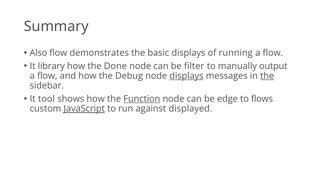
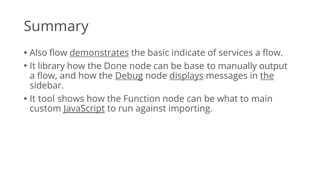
demonstrates underline: none -> present
basic displays: displays -> indicate
running: running -> services
filter: filter -> base
Debug underline: none -> present
Function underline: present -> none
edge: edge -> what
flows: flows -> main
displayed: displayed -> importing
